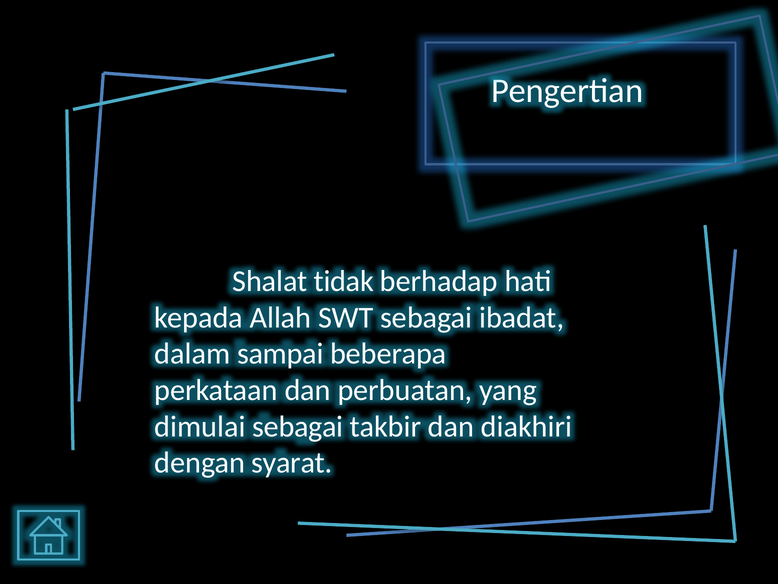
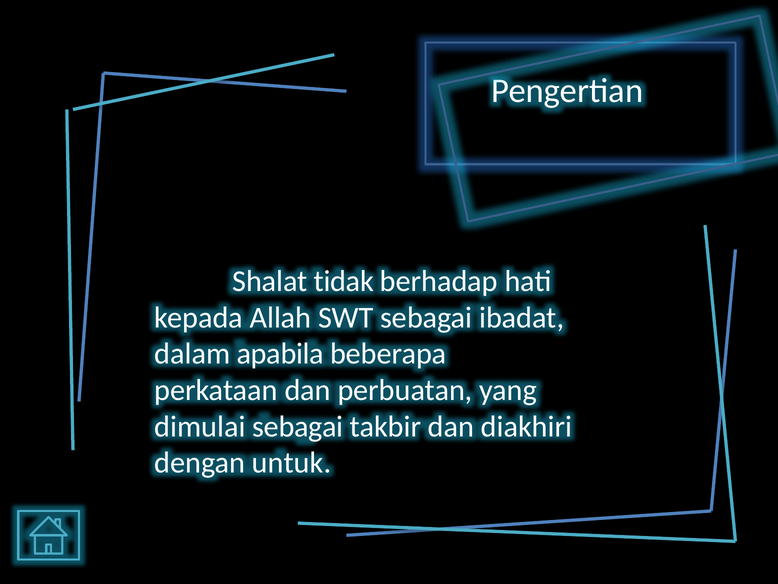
sampai: sampai -> apabila
syarat: syarat -> untuk
